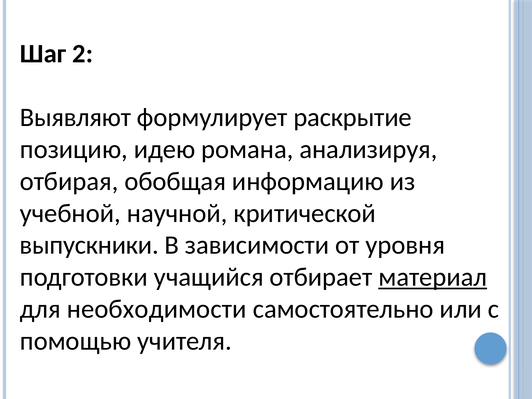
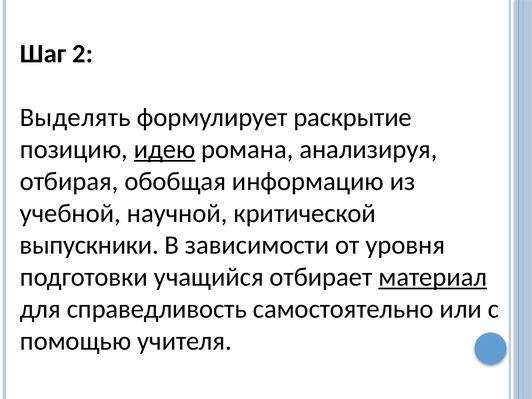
Выявляют: Выявляют -> Выделять
идею underline: none -> present
необходимости: необходимости -> справедливость
